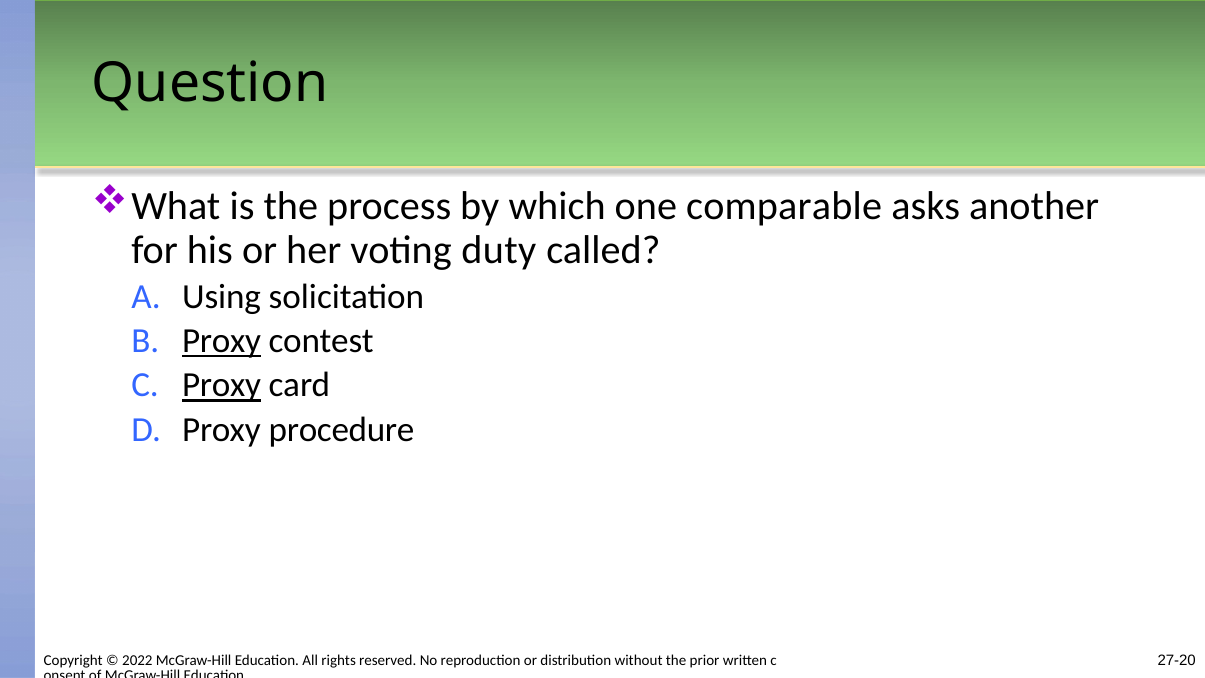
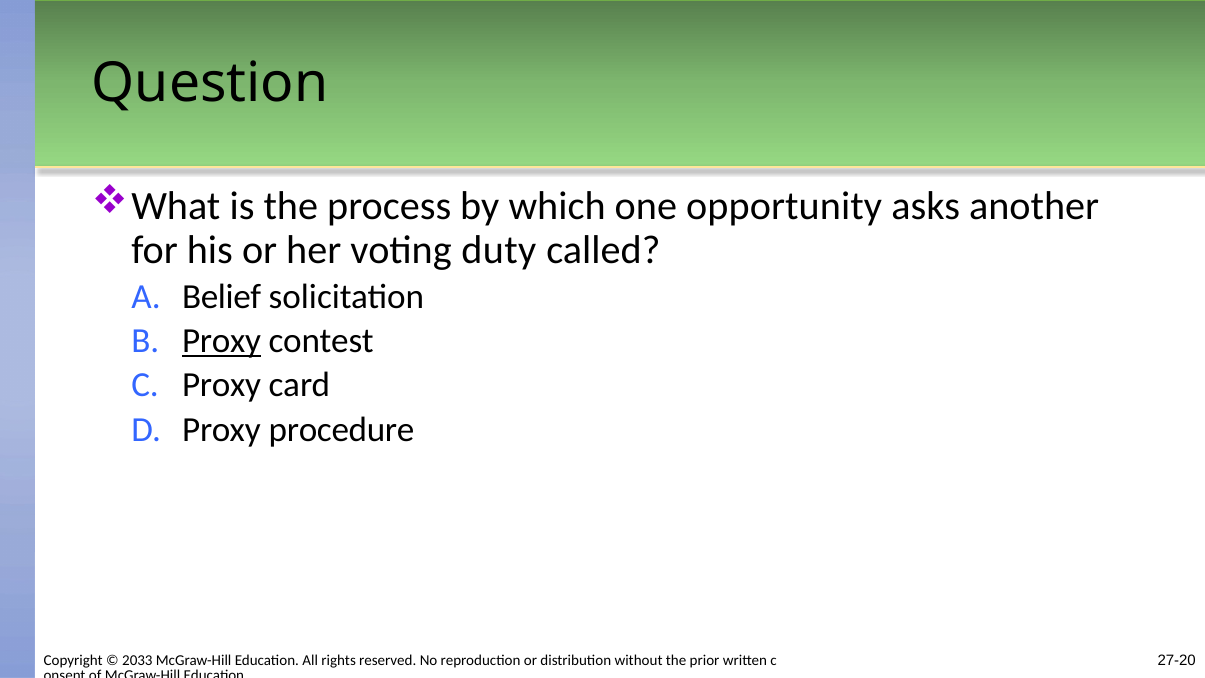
comparable: comparable -> opportunity
Using: Using -> Belief
Proxy at (222, 385) underline: present -> none
2022: 2022 -> 2033
